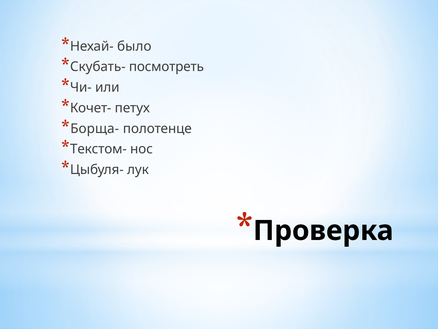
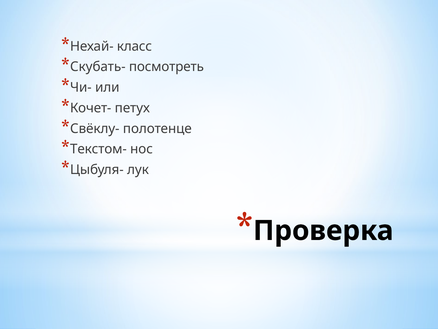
было: было -> класс
Борща-: Борща- -> Свёклу-
